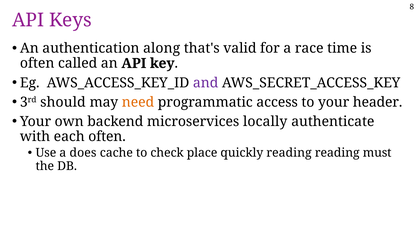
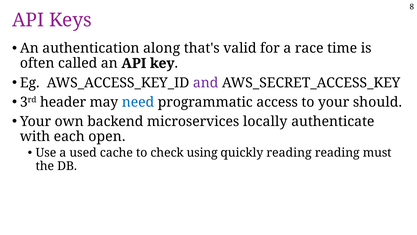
should: should -> header
need colour: orange -> blue
header: header -> should
each often: often -> open
does: does -> used
place: place -> using
